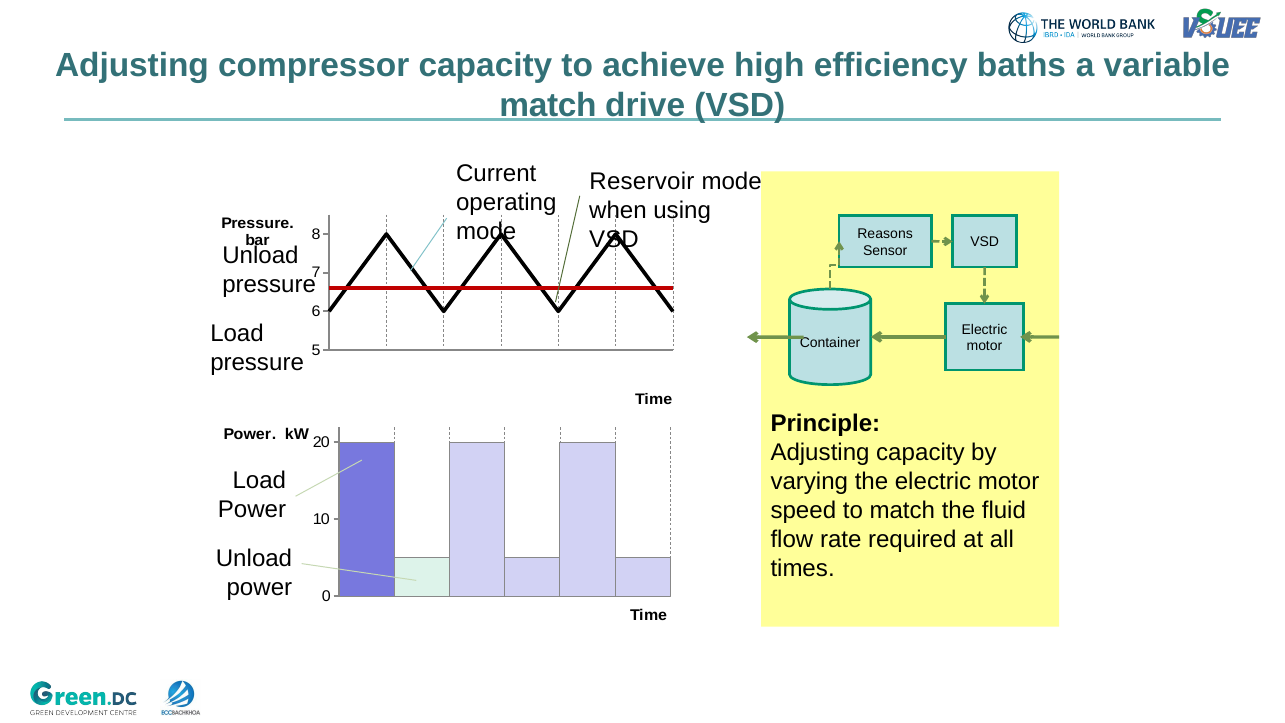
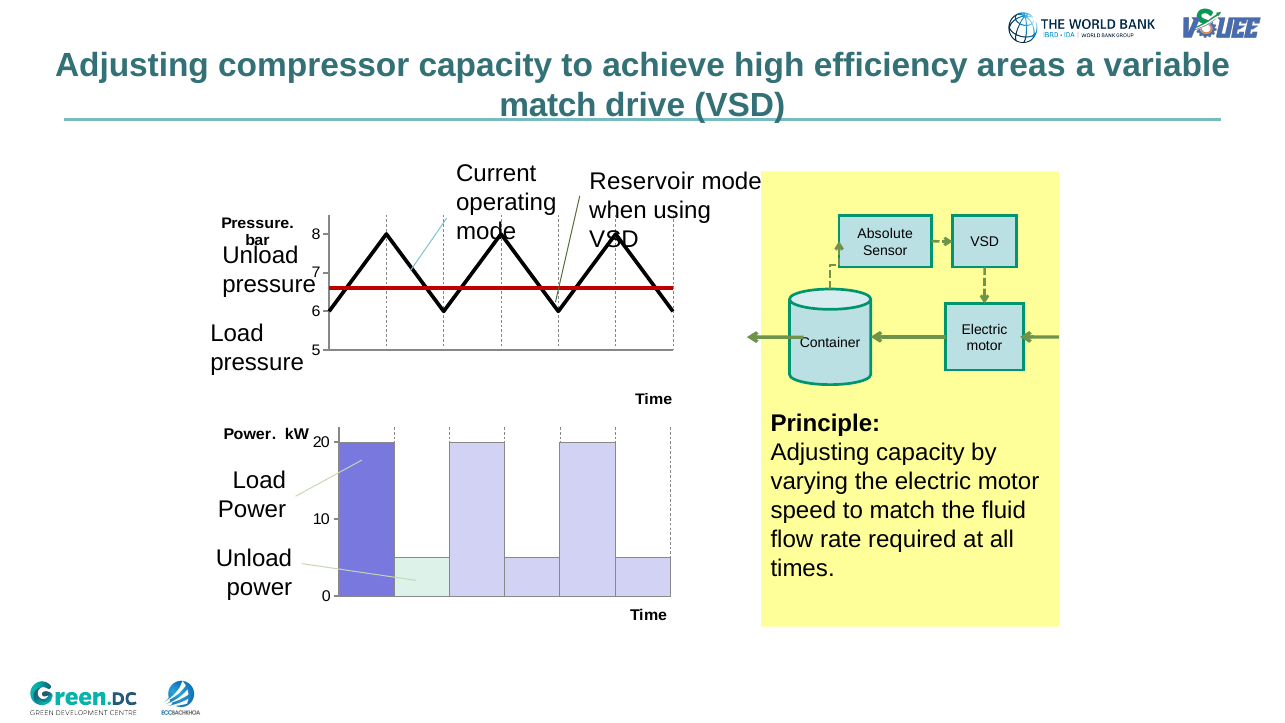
baths: baths -> areas
Reasons: Reasons -> Absolute
